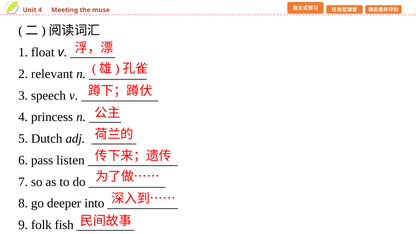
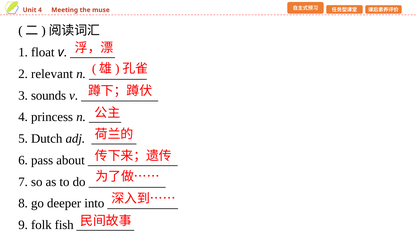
speech: speech -> sounds
listen: listen -> about
